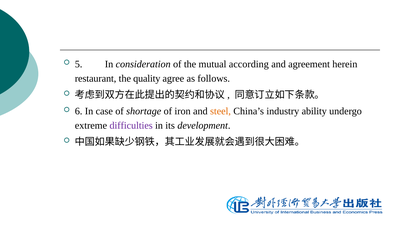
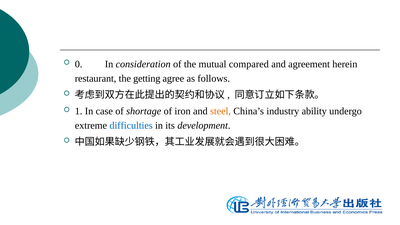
5: 5 -> 0
according: according -> compared
quality: quality -> getting
6: 6 -> 1
difficulties colour: purple -> blue
